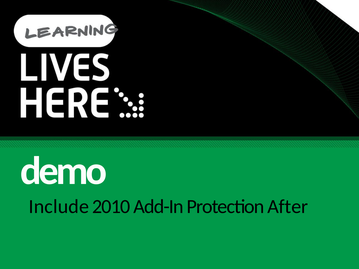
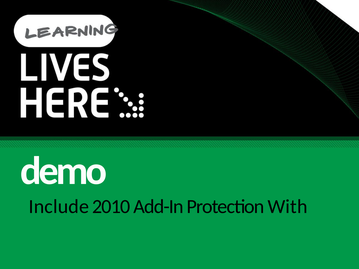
After: After -> With
